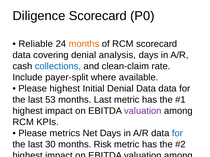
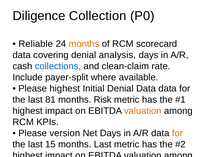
Diligence Scorecard: Scorecard -> Collection
53: 53 -> 81
months Last: Last -> Risk
valuation at (143, 111) colour: purple -> orange
metrics: metrics -> version
for at (177, 134) colour: blue -> orange
30: 30 -> 15
months Risk: Risk -> Last
